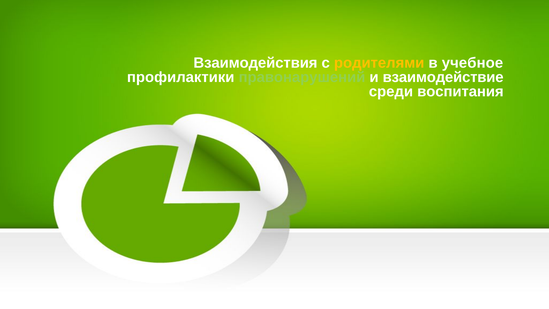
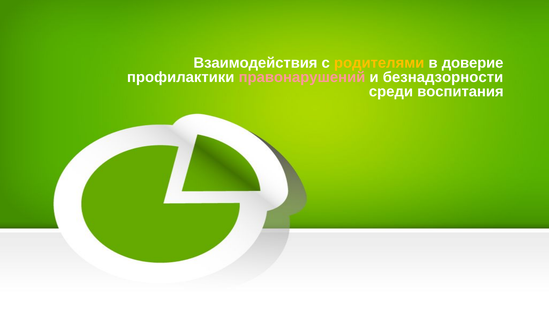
учебное: учебное -> доверие
правонарушений colour: light green -> pink
взаимодействие: взаимодействие -> безнадзорности
